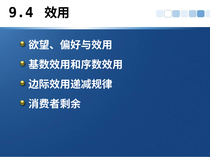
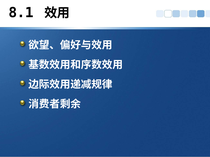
9.4: 9.4 -> 8.1
